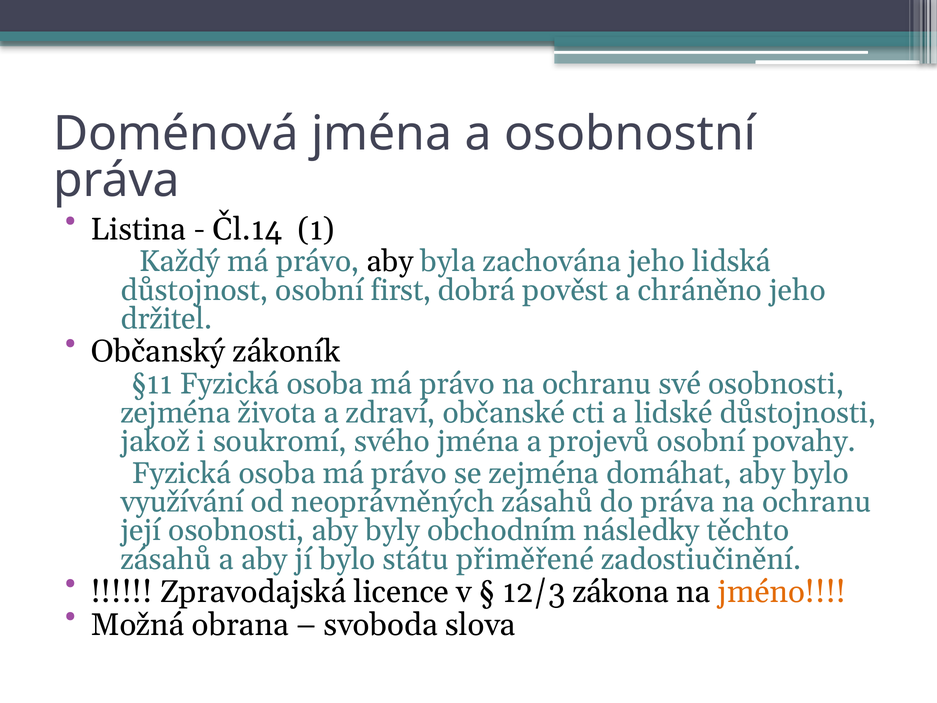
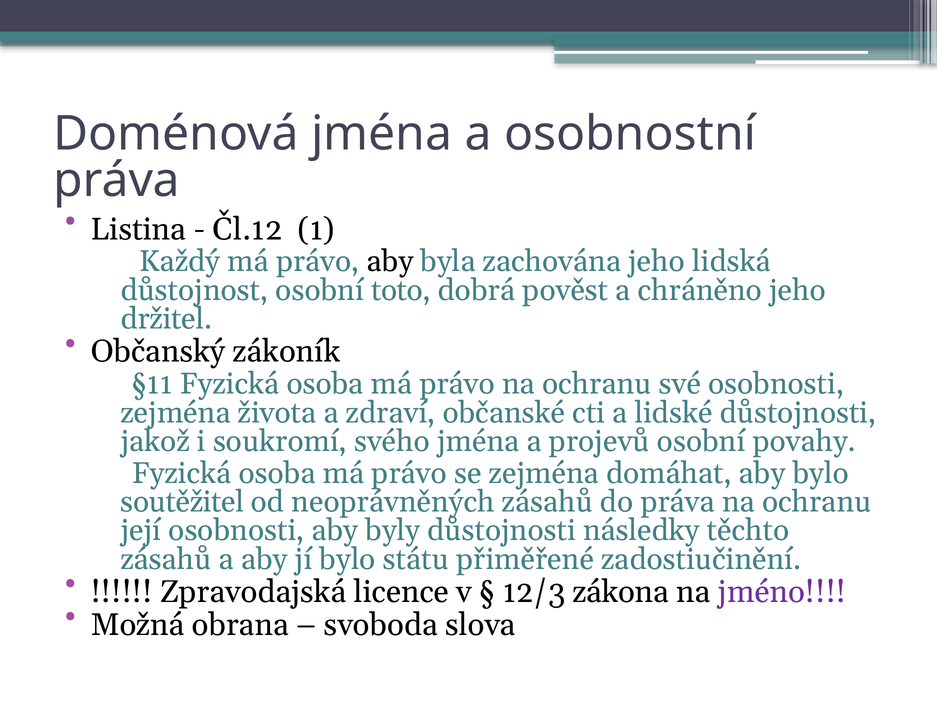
Čl.14: Čl.14 -> Čl.12
first: first -> toto
využívání: využívání -> soutěžitel
byly obchodním: obchodním -> důstojnosti
jméno colour: orange -> purple
